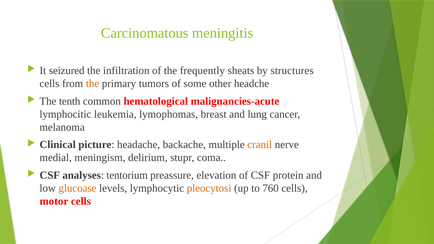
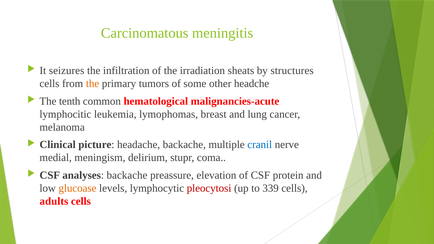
seizured: seizured -> seizures
frequently: frequently -> irradiation
cranil colour: orange -> blue
analyses tentorium: tentorium -> backache
pleocytosi colour: orange -> red
760: 760 -> 339
motor: motor -> adults
